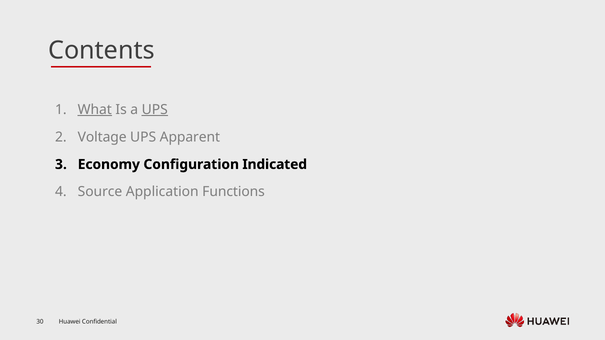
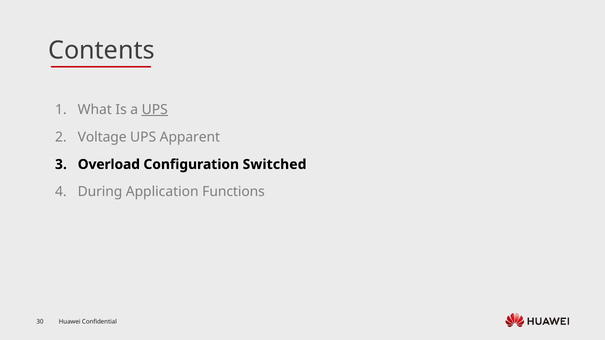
What underline: present -> none
Economy: Economy -> Overload
Indicated: Indicated -> Switched
Source: Source -> During
